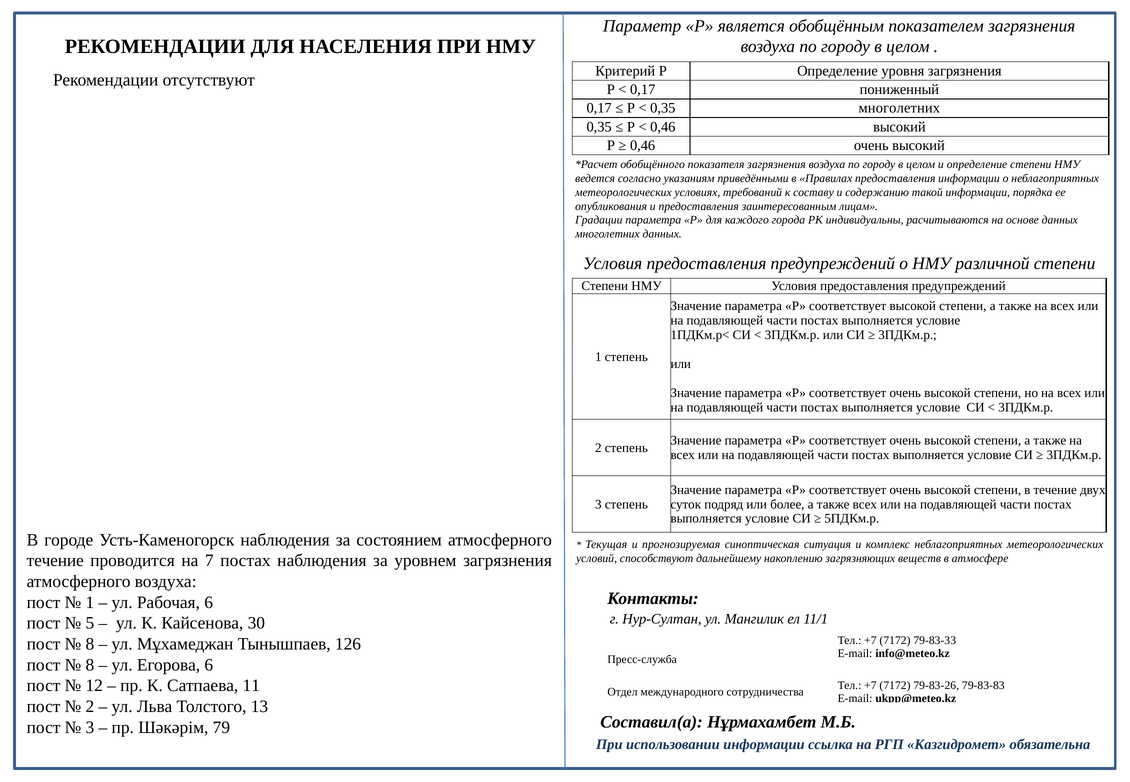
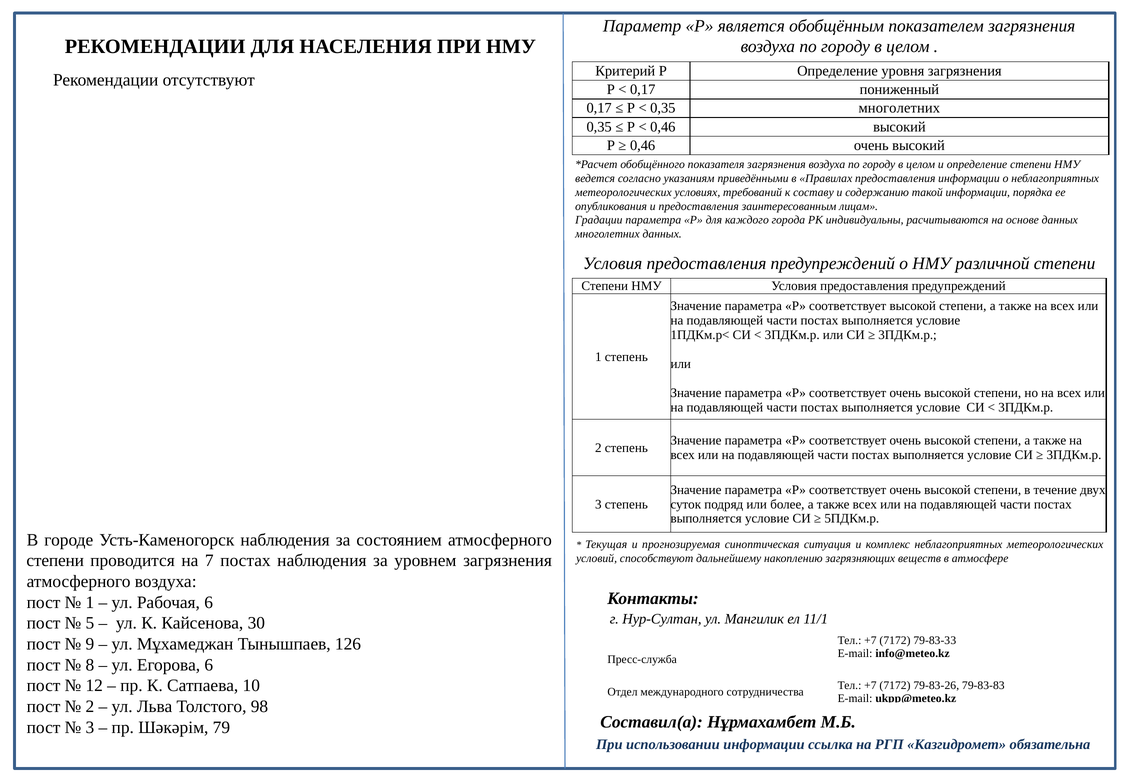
течение at (55, 561): течение -> степени
8 at (90, 644): 8 -> 9
11: 11 -> 10
13: 13 -> 98
